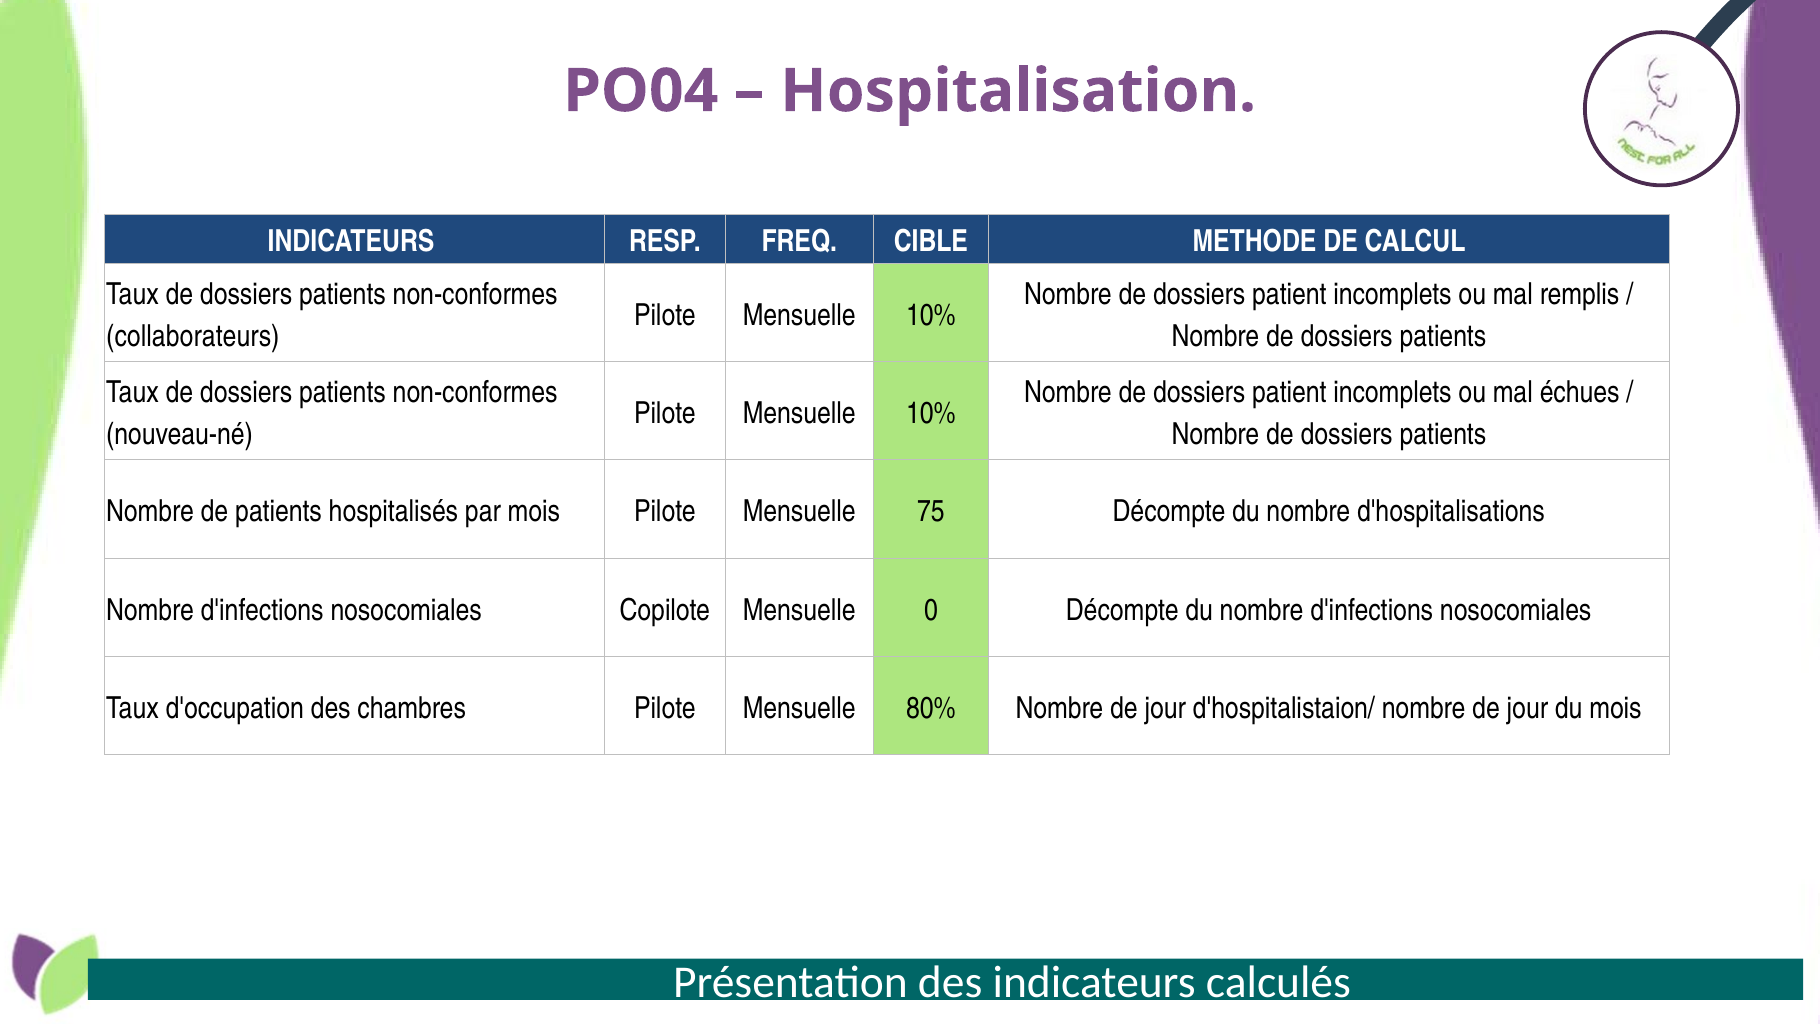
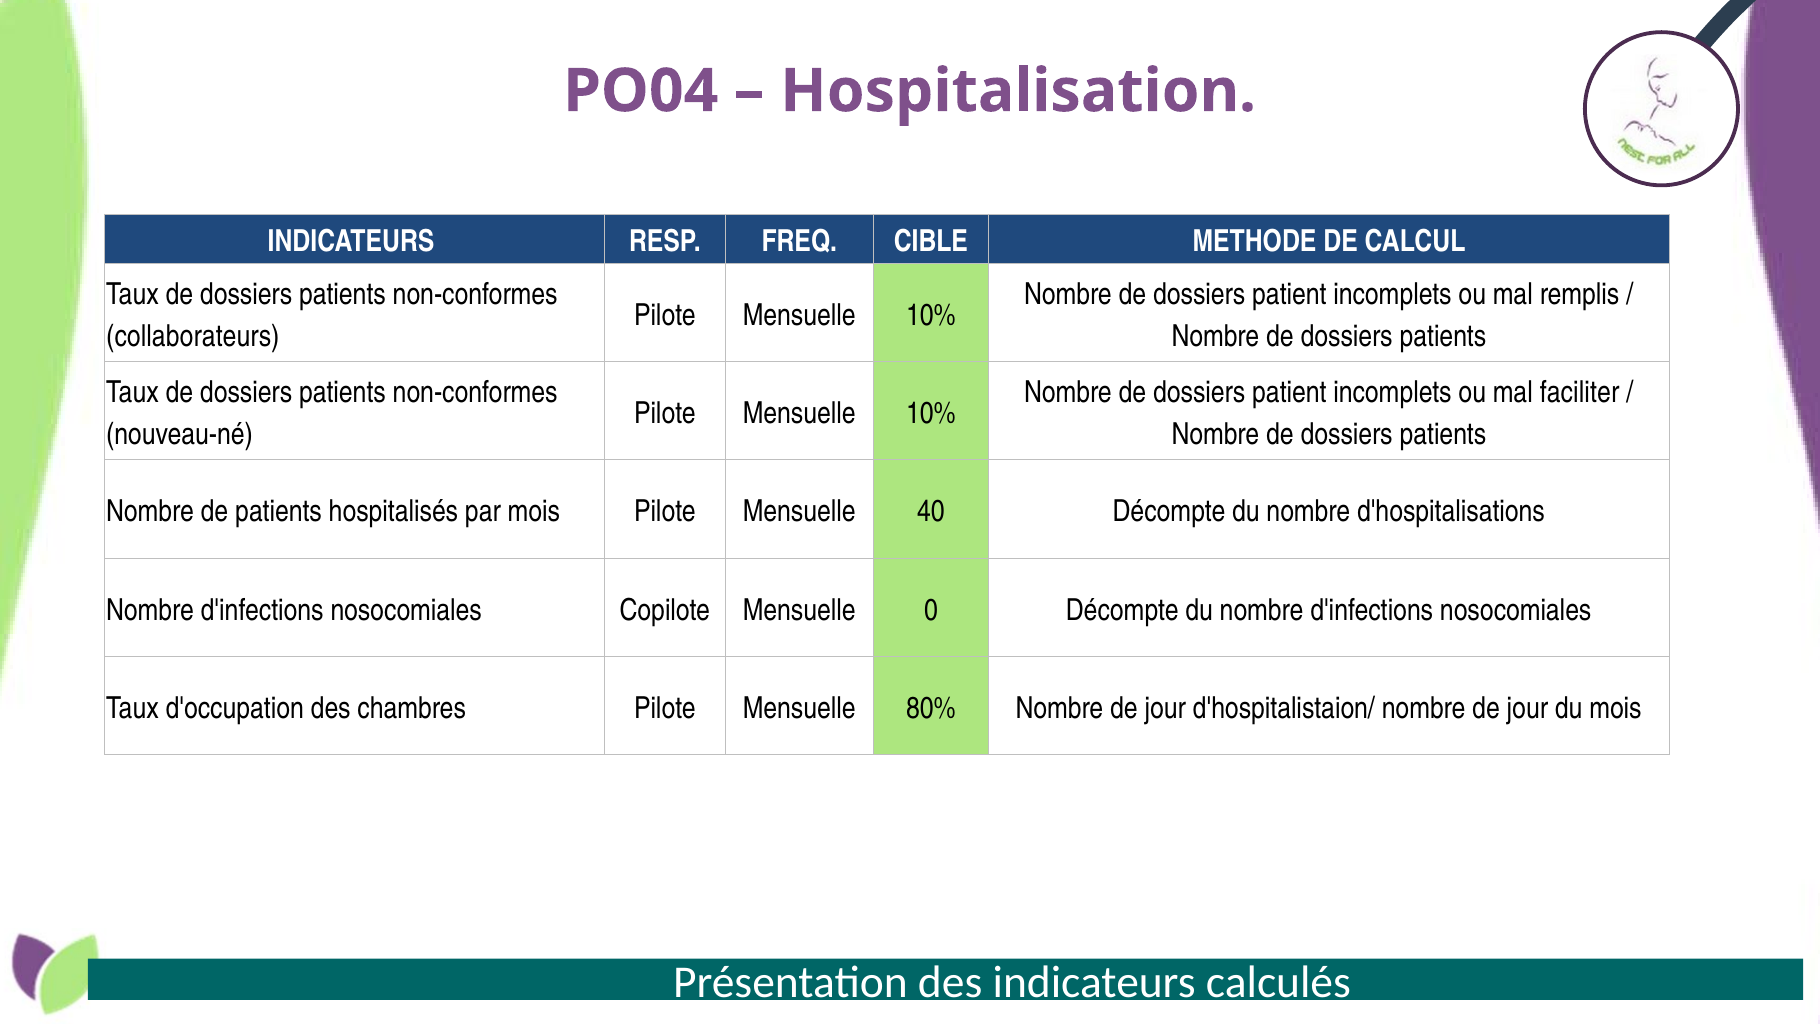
échues: échues -> faciliter
75: 75 -> 40
